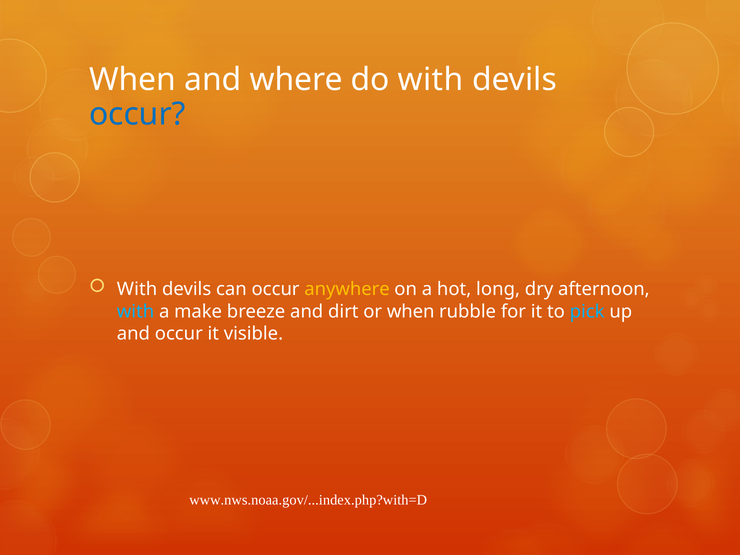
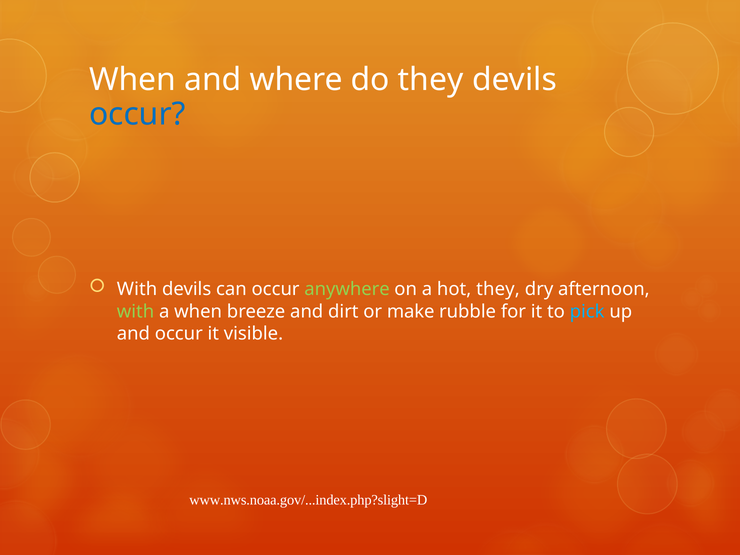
do with: with -> they
anywhere colour: yellow -> light green
hot long: long -> they
with at (136, 311) colour: light blue -> light green
a make: make -> when
or when: when -> make
www.nws.noaa.gov/...index.php?with=D: www.nws.noaa.gov/...index.php?with=D -> www.nws.noaa.gov/...index.php?slight=D
